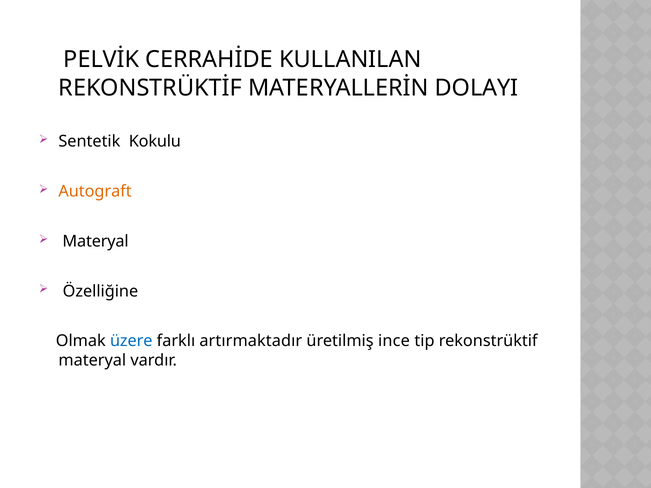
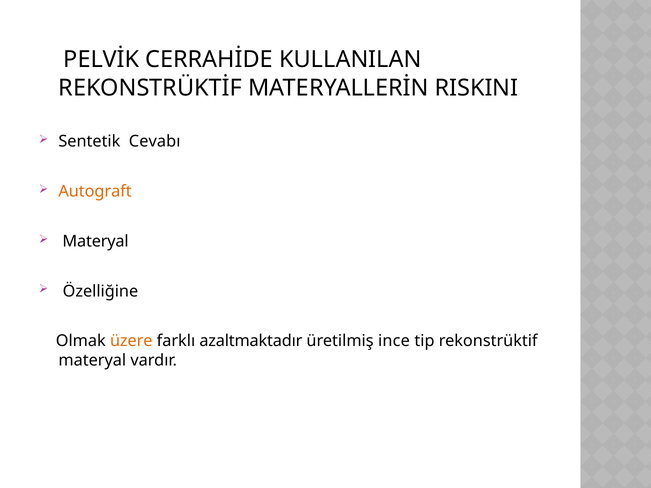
DOLAYI: DOLAYI -> RISKINI
Kokulu: Kokulu -> Cevabı
üzere colour: blue -> orange
artırmaktadır: artırmaktadır -> azaltmaktadır
